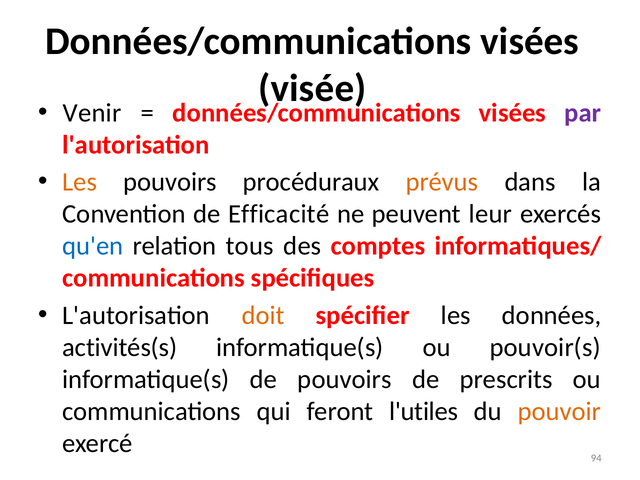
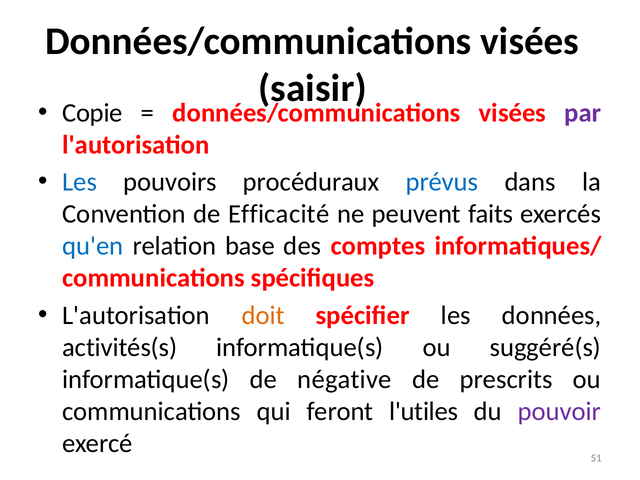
visée: visée -> saisir
Venir: Venir -> Copie
Les at (80, 182) colour: orange -> blue
prévus colour: orange -> blue
leur: leur -> faits
tous: tous -> base
pouvoir(s: pouvoir(s -> suggéré(s
de pouvoirs: pouvoirs -> négative
pouvoir colour: orange -> purple
94: 94 -> 51
